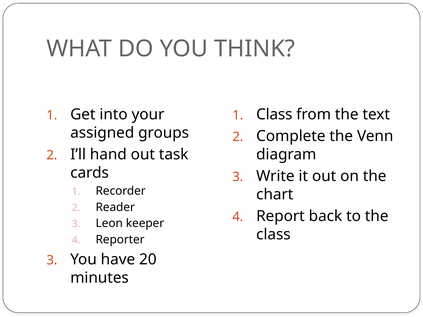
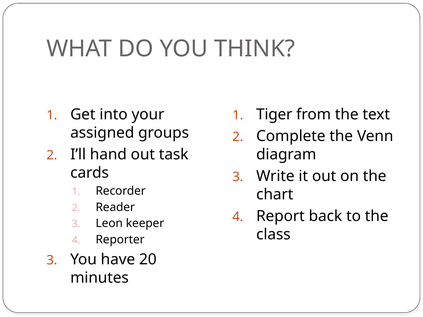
Class at (274, 115): Class -> Tiger
